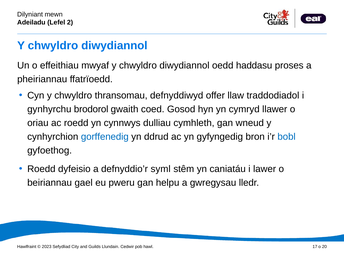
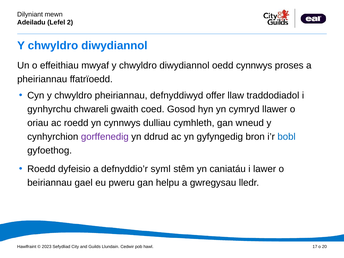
oedd haddasu: haddasu -> cynnwys
chwyldro thransomau: thransomau -> pheiriannau
brodorol: brodorol -> chwareli
gorffenedig colour: blue -> purple
